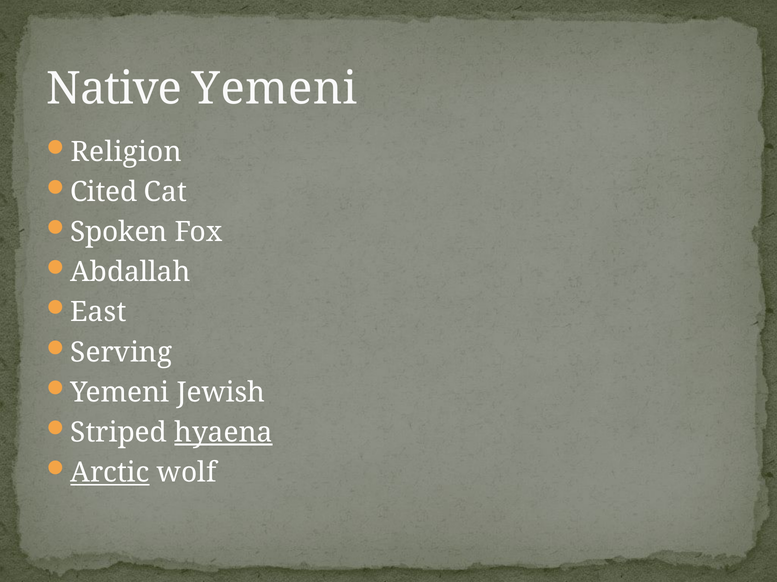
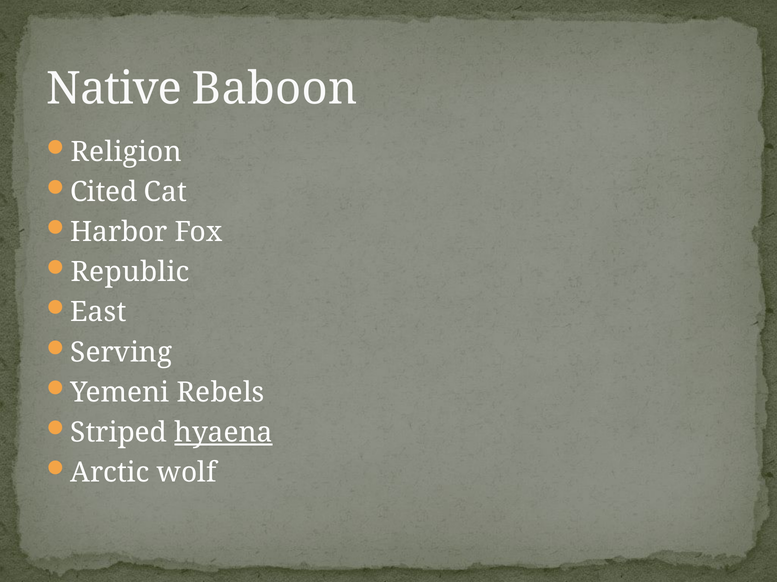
Native Yemeni: Yemeni -> Baboon
Spoken: Spoken -> Harbor
Abdallah: Abdallah -> Republic
Jewish: Jewish -> Rebels
Arctic underline: present -> none
